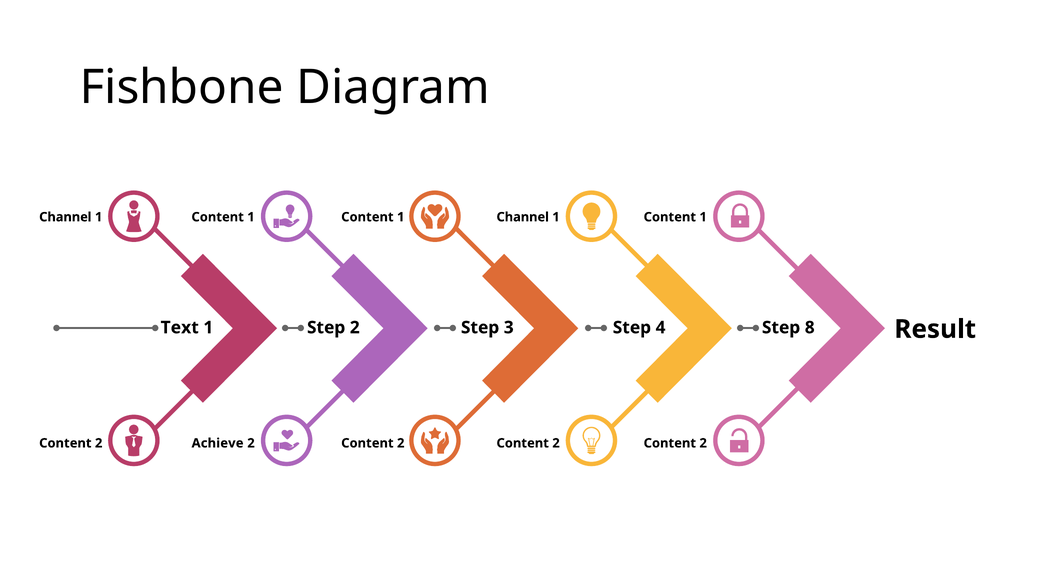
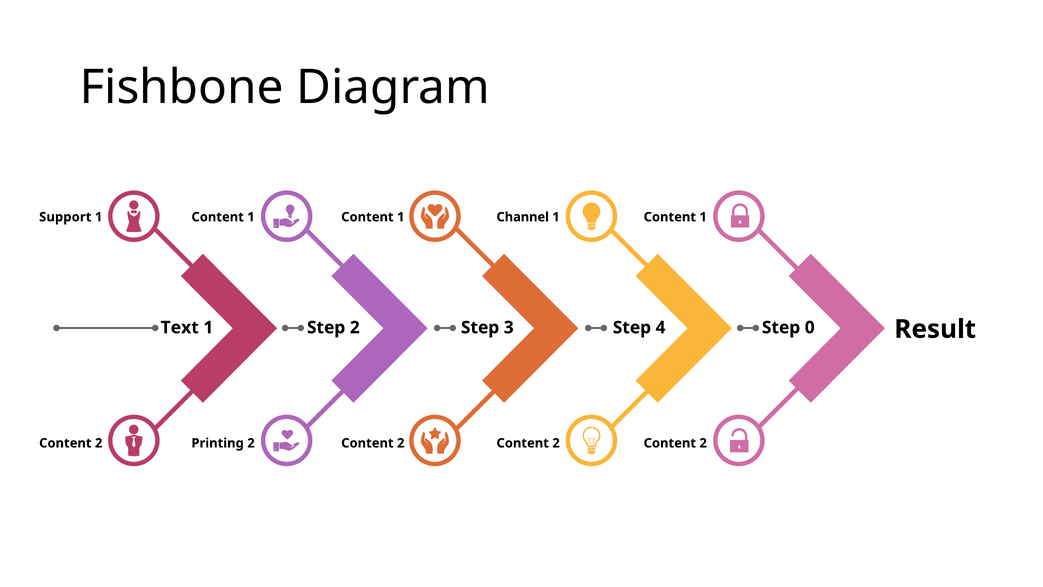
Channel at (65, 217): Channel -> Support
8: 8 -> 0
Achieve: Achieve -> Printing
